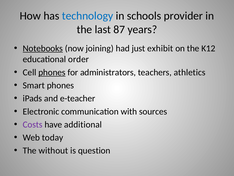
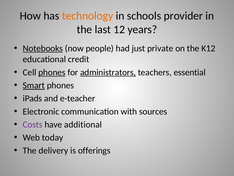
technology colour: blue -> orange
87: 87 -> 12
joining: joining -> people
exhibit: exhibit -> private
order: order -> credit
administrators underline: none -> present
athletics: athletics -> essential
Smart underline: none -> present
without: without -> delivery
question: question -> offerings
